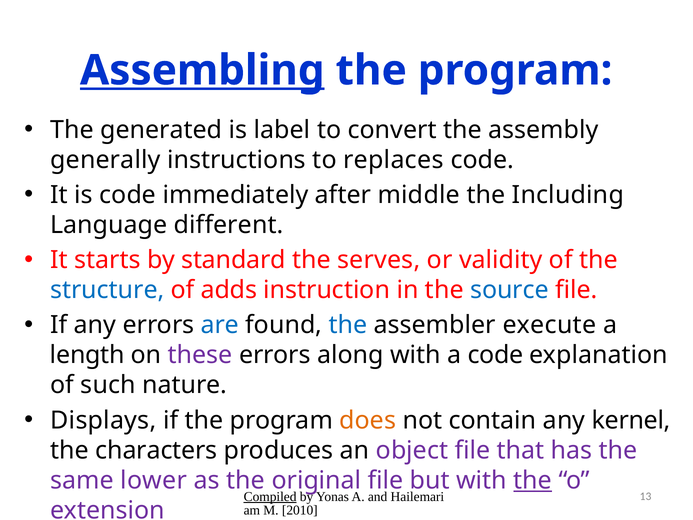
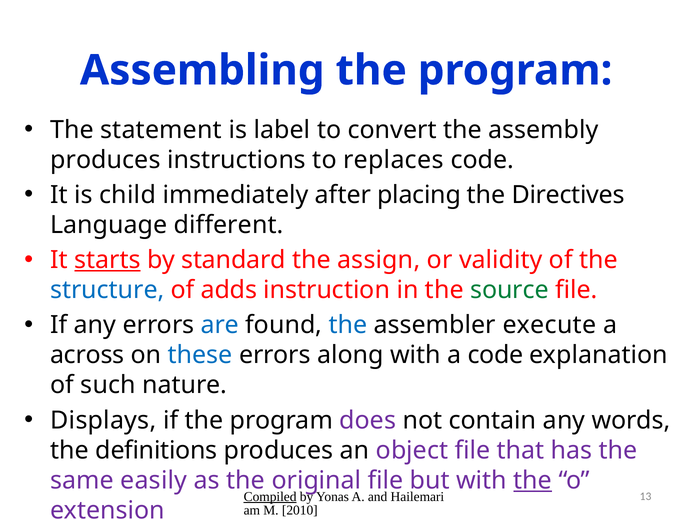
Assembling underline: present -> none
generated: generated -> statement
generally at (105, 160): generally -> produces
is code: code -> child
middle: middle -> placing
Including: Including -> Directives
starts underline: none -> present
serves: serves -> assign
source colour: blue -> green
length: length -> across
these colour: purple -> blue
does colour: orange -> purple
kernel: kernel -> words
characters: characters -> definitions
lower: lower -> easily
